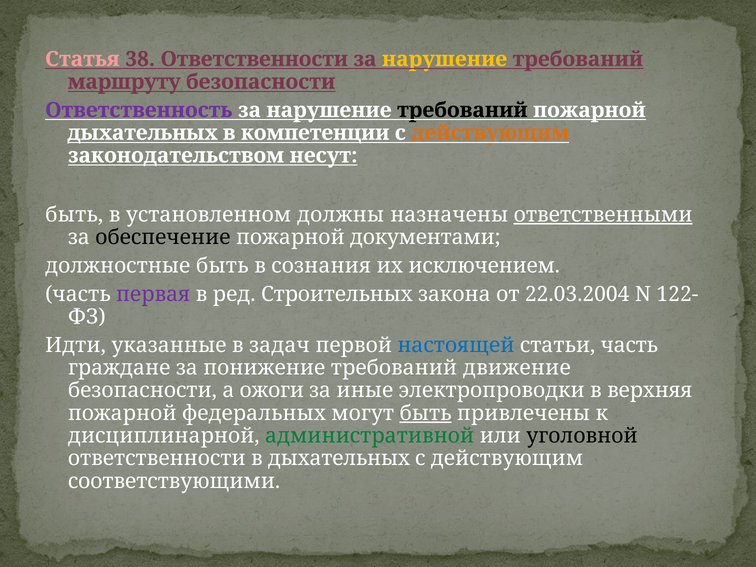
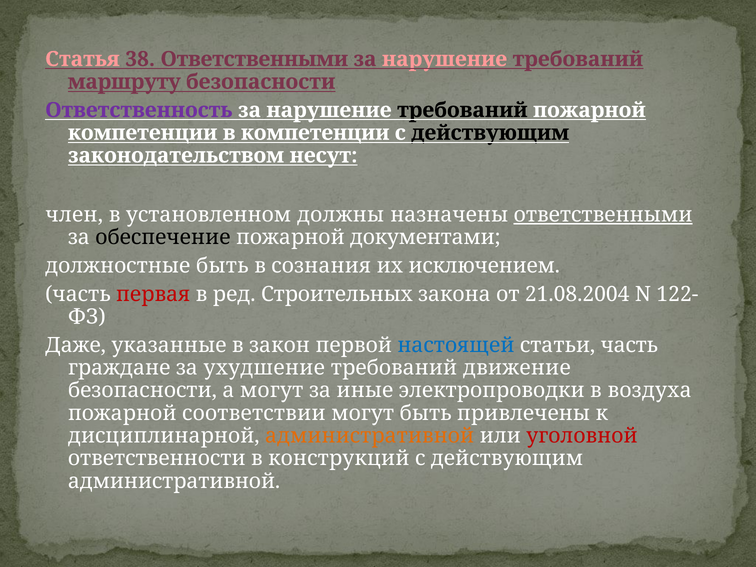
38 Ответственности: Ответственности -> Ответственными
нарушение at (445, 59) colour: yellow -> pink
дыхательных at (143, 133): дыхательных -> компетенции
действующим at (490, 133) colour: orange -> black
быть at (74, 215): быть -> член
первая colour: purple -> red
22.03.2004: 22.03.2004 -> 21.08.2004
Идти: Идти -> Даже
задач: задач -> закон
понижение: понижение -> ухудшение
а ожоги: ожоги -> могут
верхняя: верхняя -> воздуха
федеральных: федеральных -> соответствии
быть at (426, 413) underline: present -> none
административной at (370, 436) colour: green -> orange
уголовной colour: black -> red
в дыхательных: дыхательных -> конструкций
соответствующими at (174, 481): соответствующими -> административной
